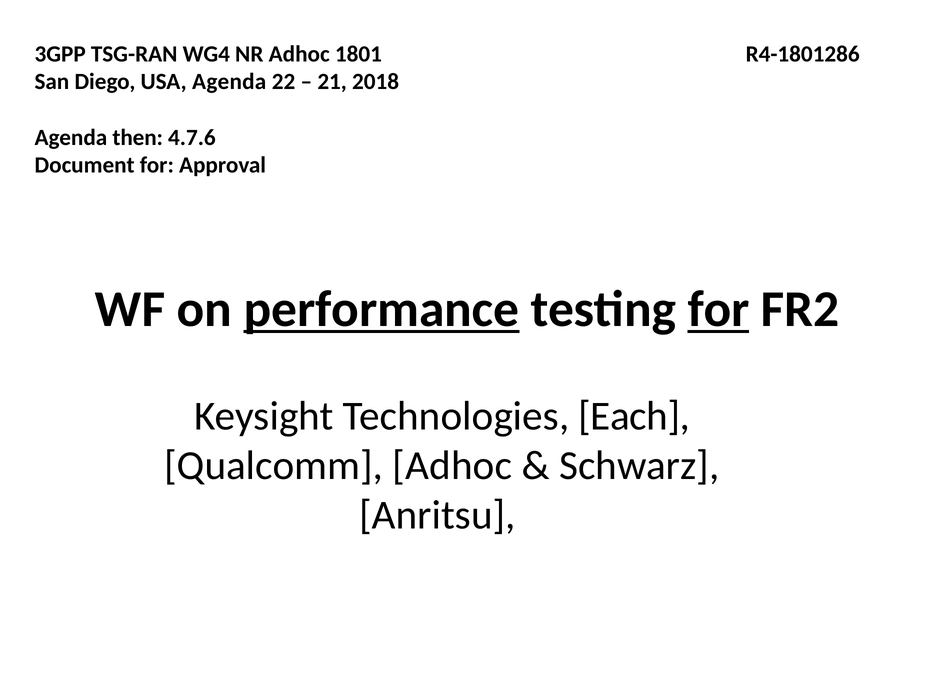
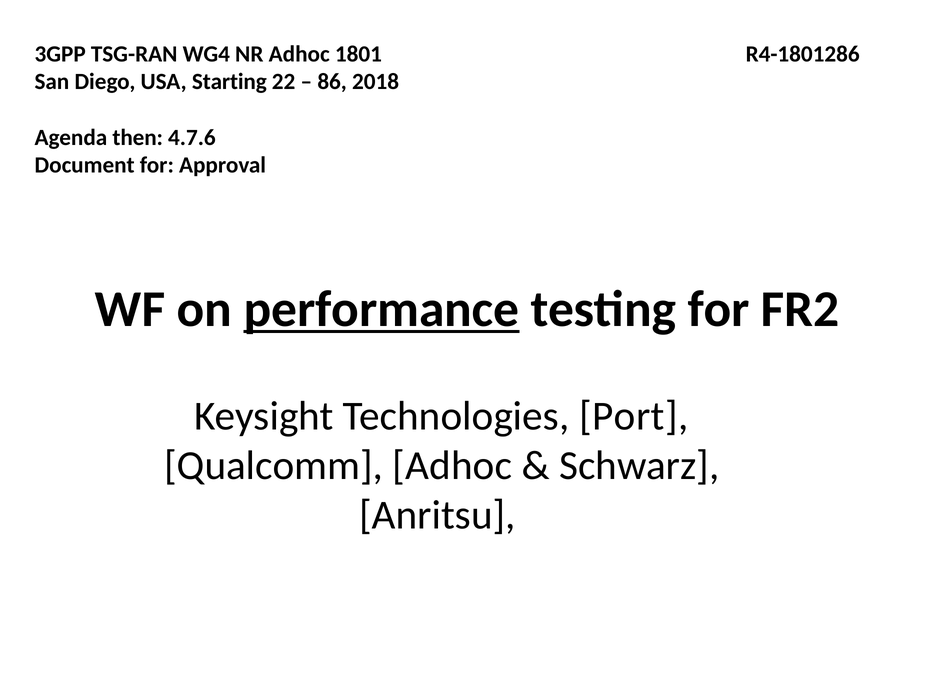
USA Agenda: Agenda -> Starting
21: 21 -> 86
for at (719, 309) underline: present -> none
Each: Each -> Port
